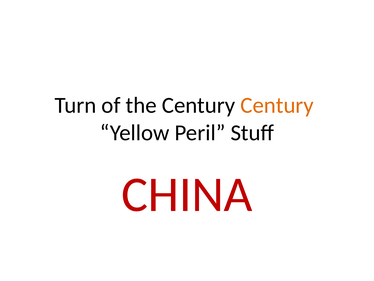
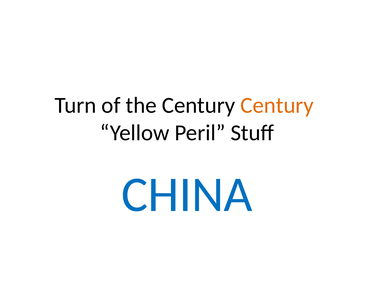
CHINA colour: red -> blue
